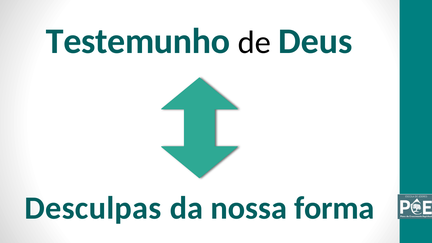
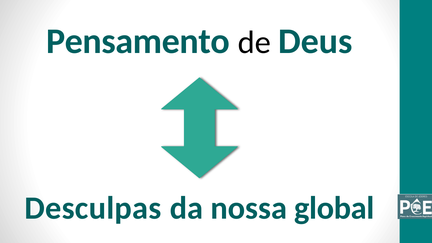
Testemunho: Testemunho -> Pensamento
forma: forma -> global
